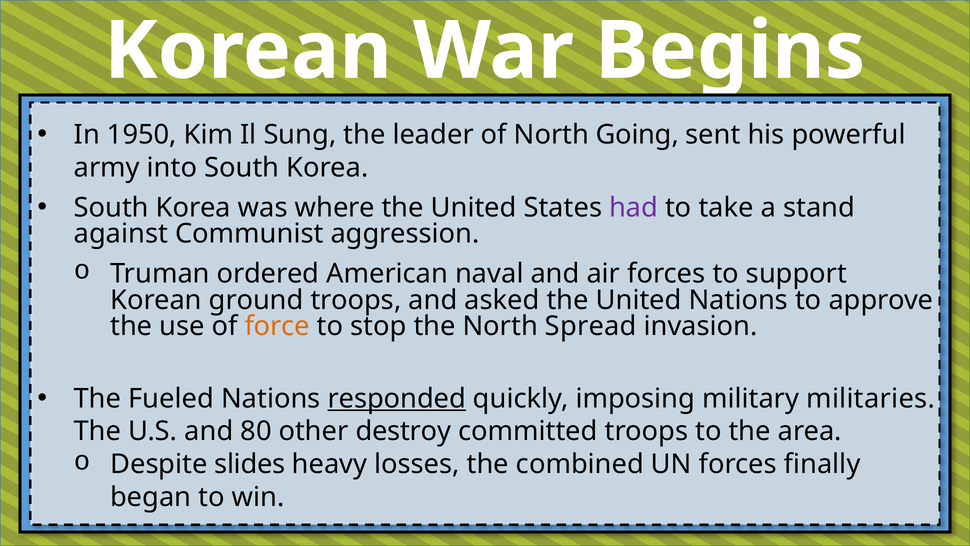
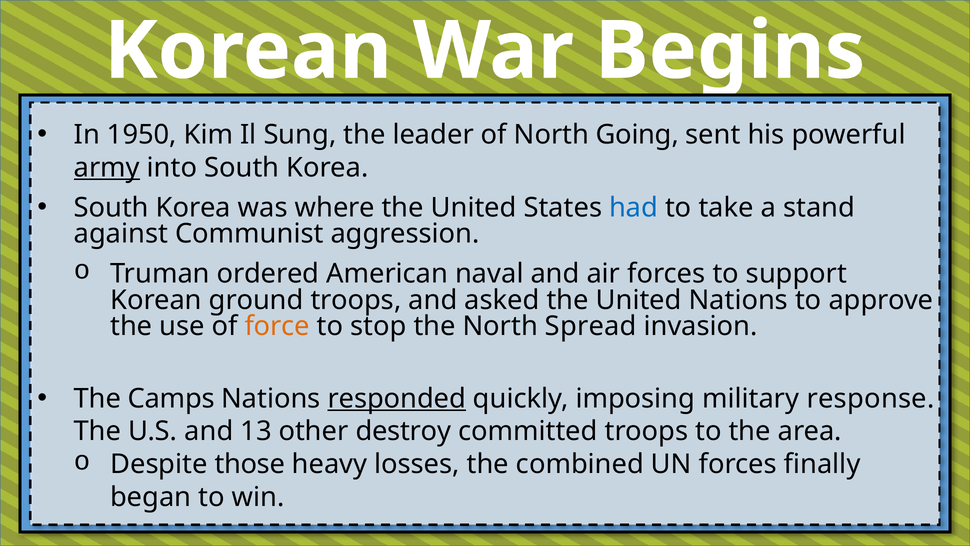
army underline: none -> present
had colour: purple -> blue
Fueled: Fueled -> Camps
militaries: militaries -> response
80: 80 -> 13
slides: slides -> those
